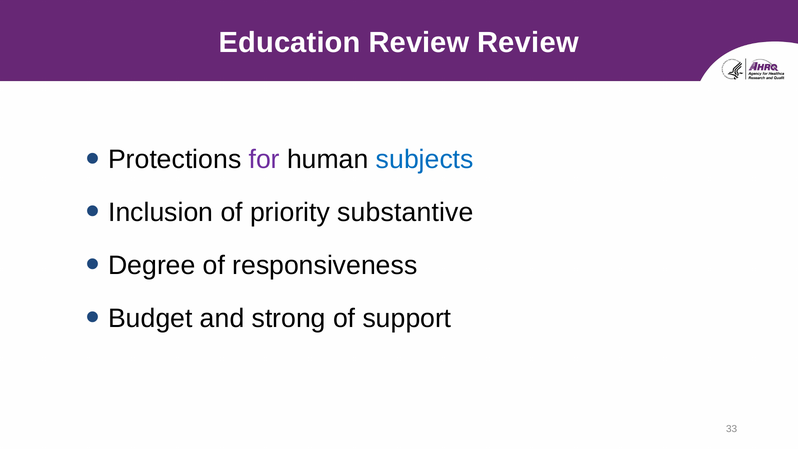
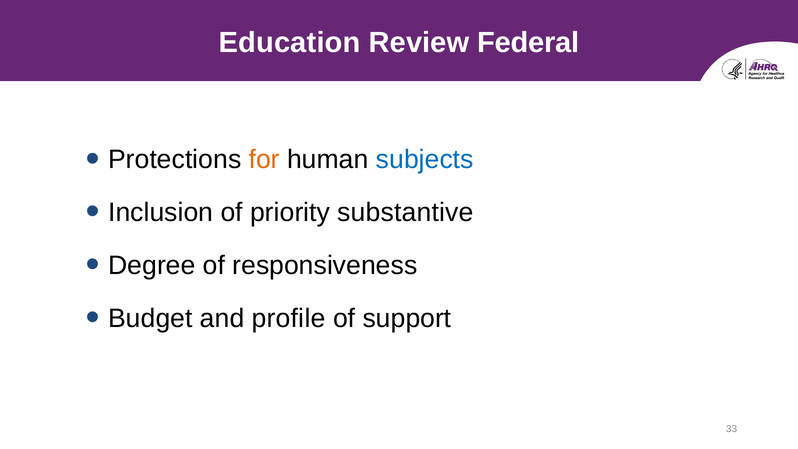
Review Review: Review -> Federal
for colour: purple -> orange
strong: strong -> profile
